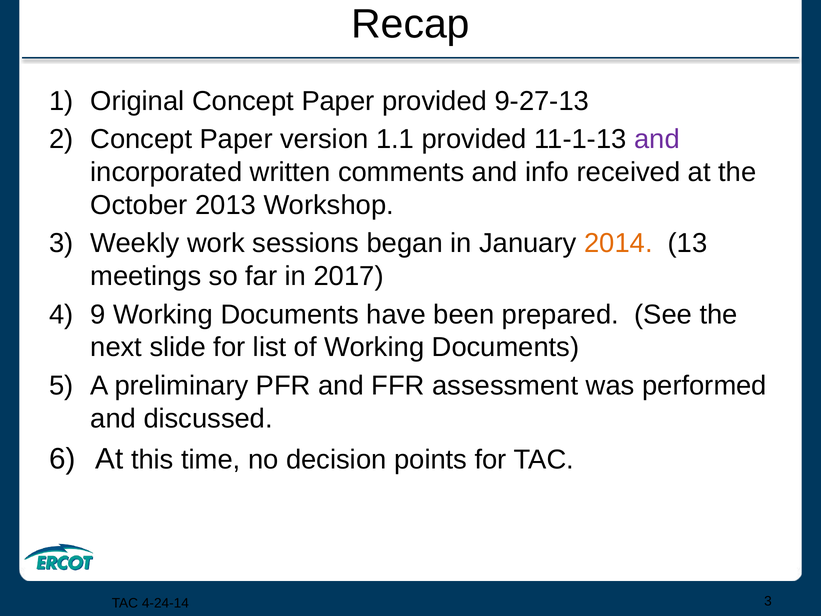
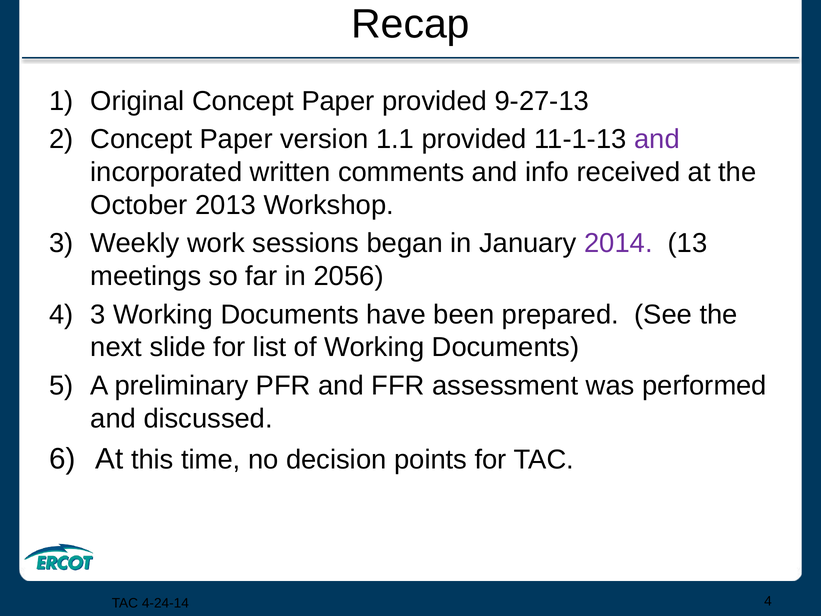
2014 colour: orange -> purple
2017: 2017 -> 2056
9 at (98, 314): 9 -> 3
4-24-14 3: 3 -> 4
